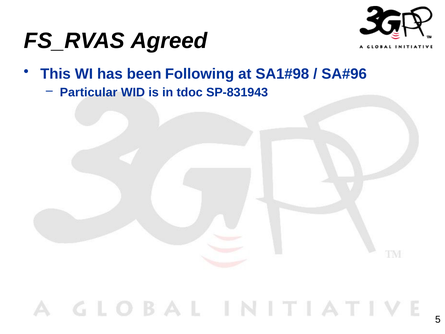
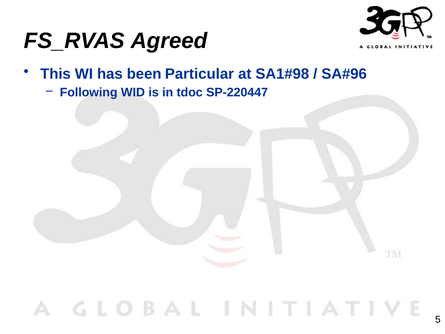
Following: Following -> Particular
Particular: Particular -> Following
SP-831943: SP-831943 -> SP-220447
